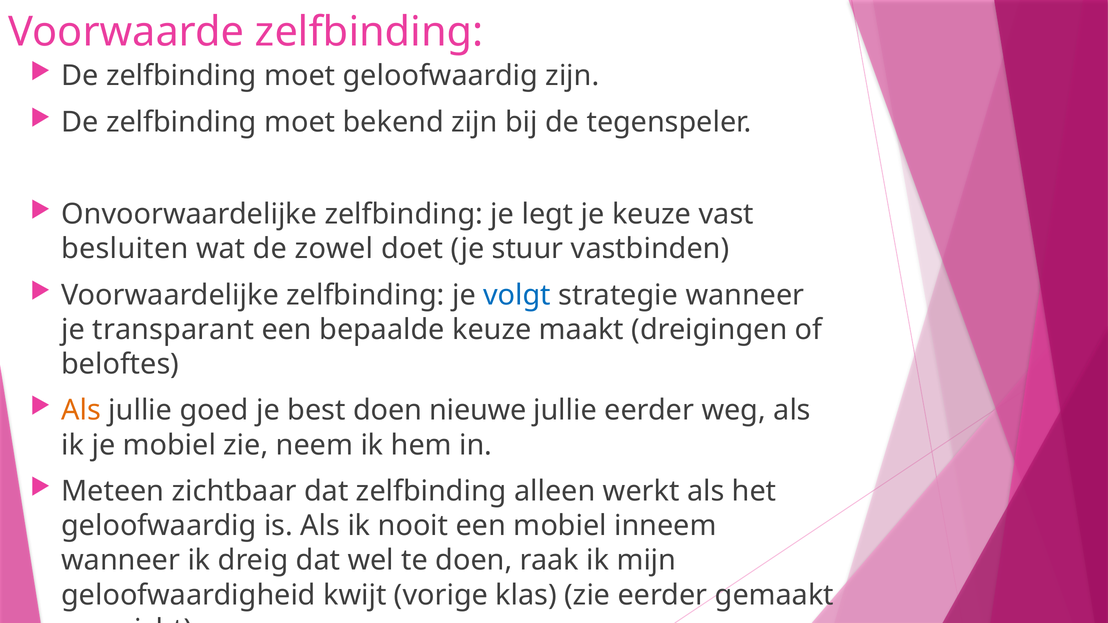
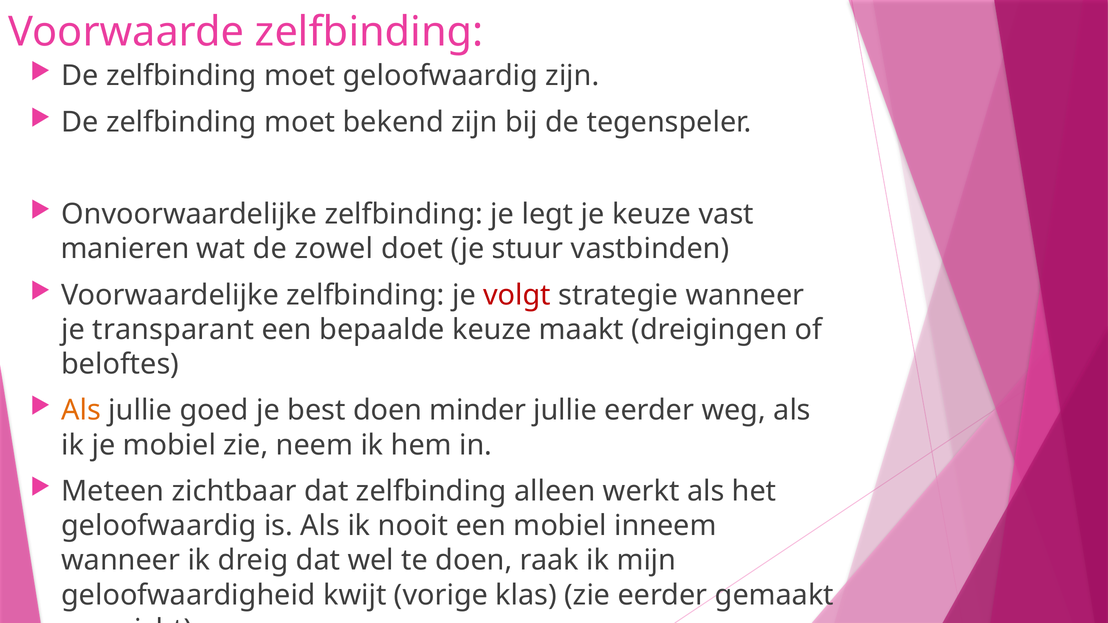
besluiten: besluiten -> manieren
volgt colour: blue -> red
nieuwe: nieuwe -> minder
